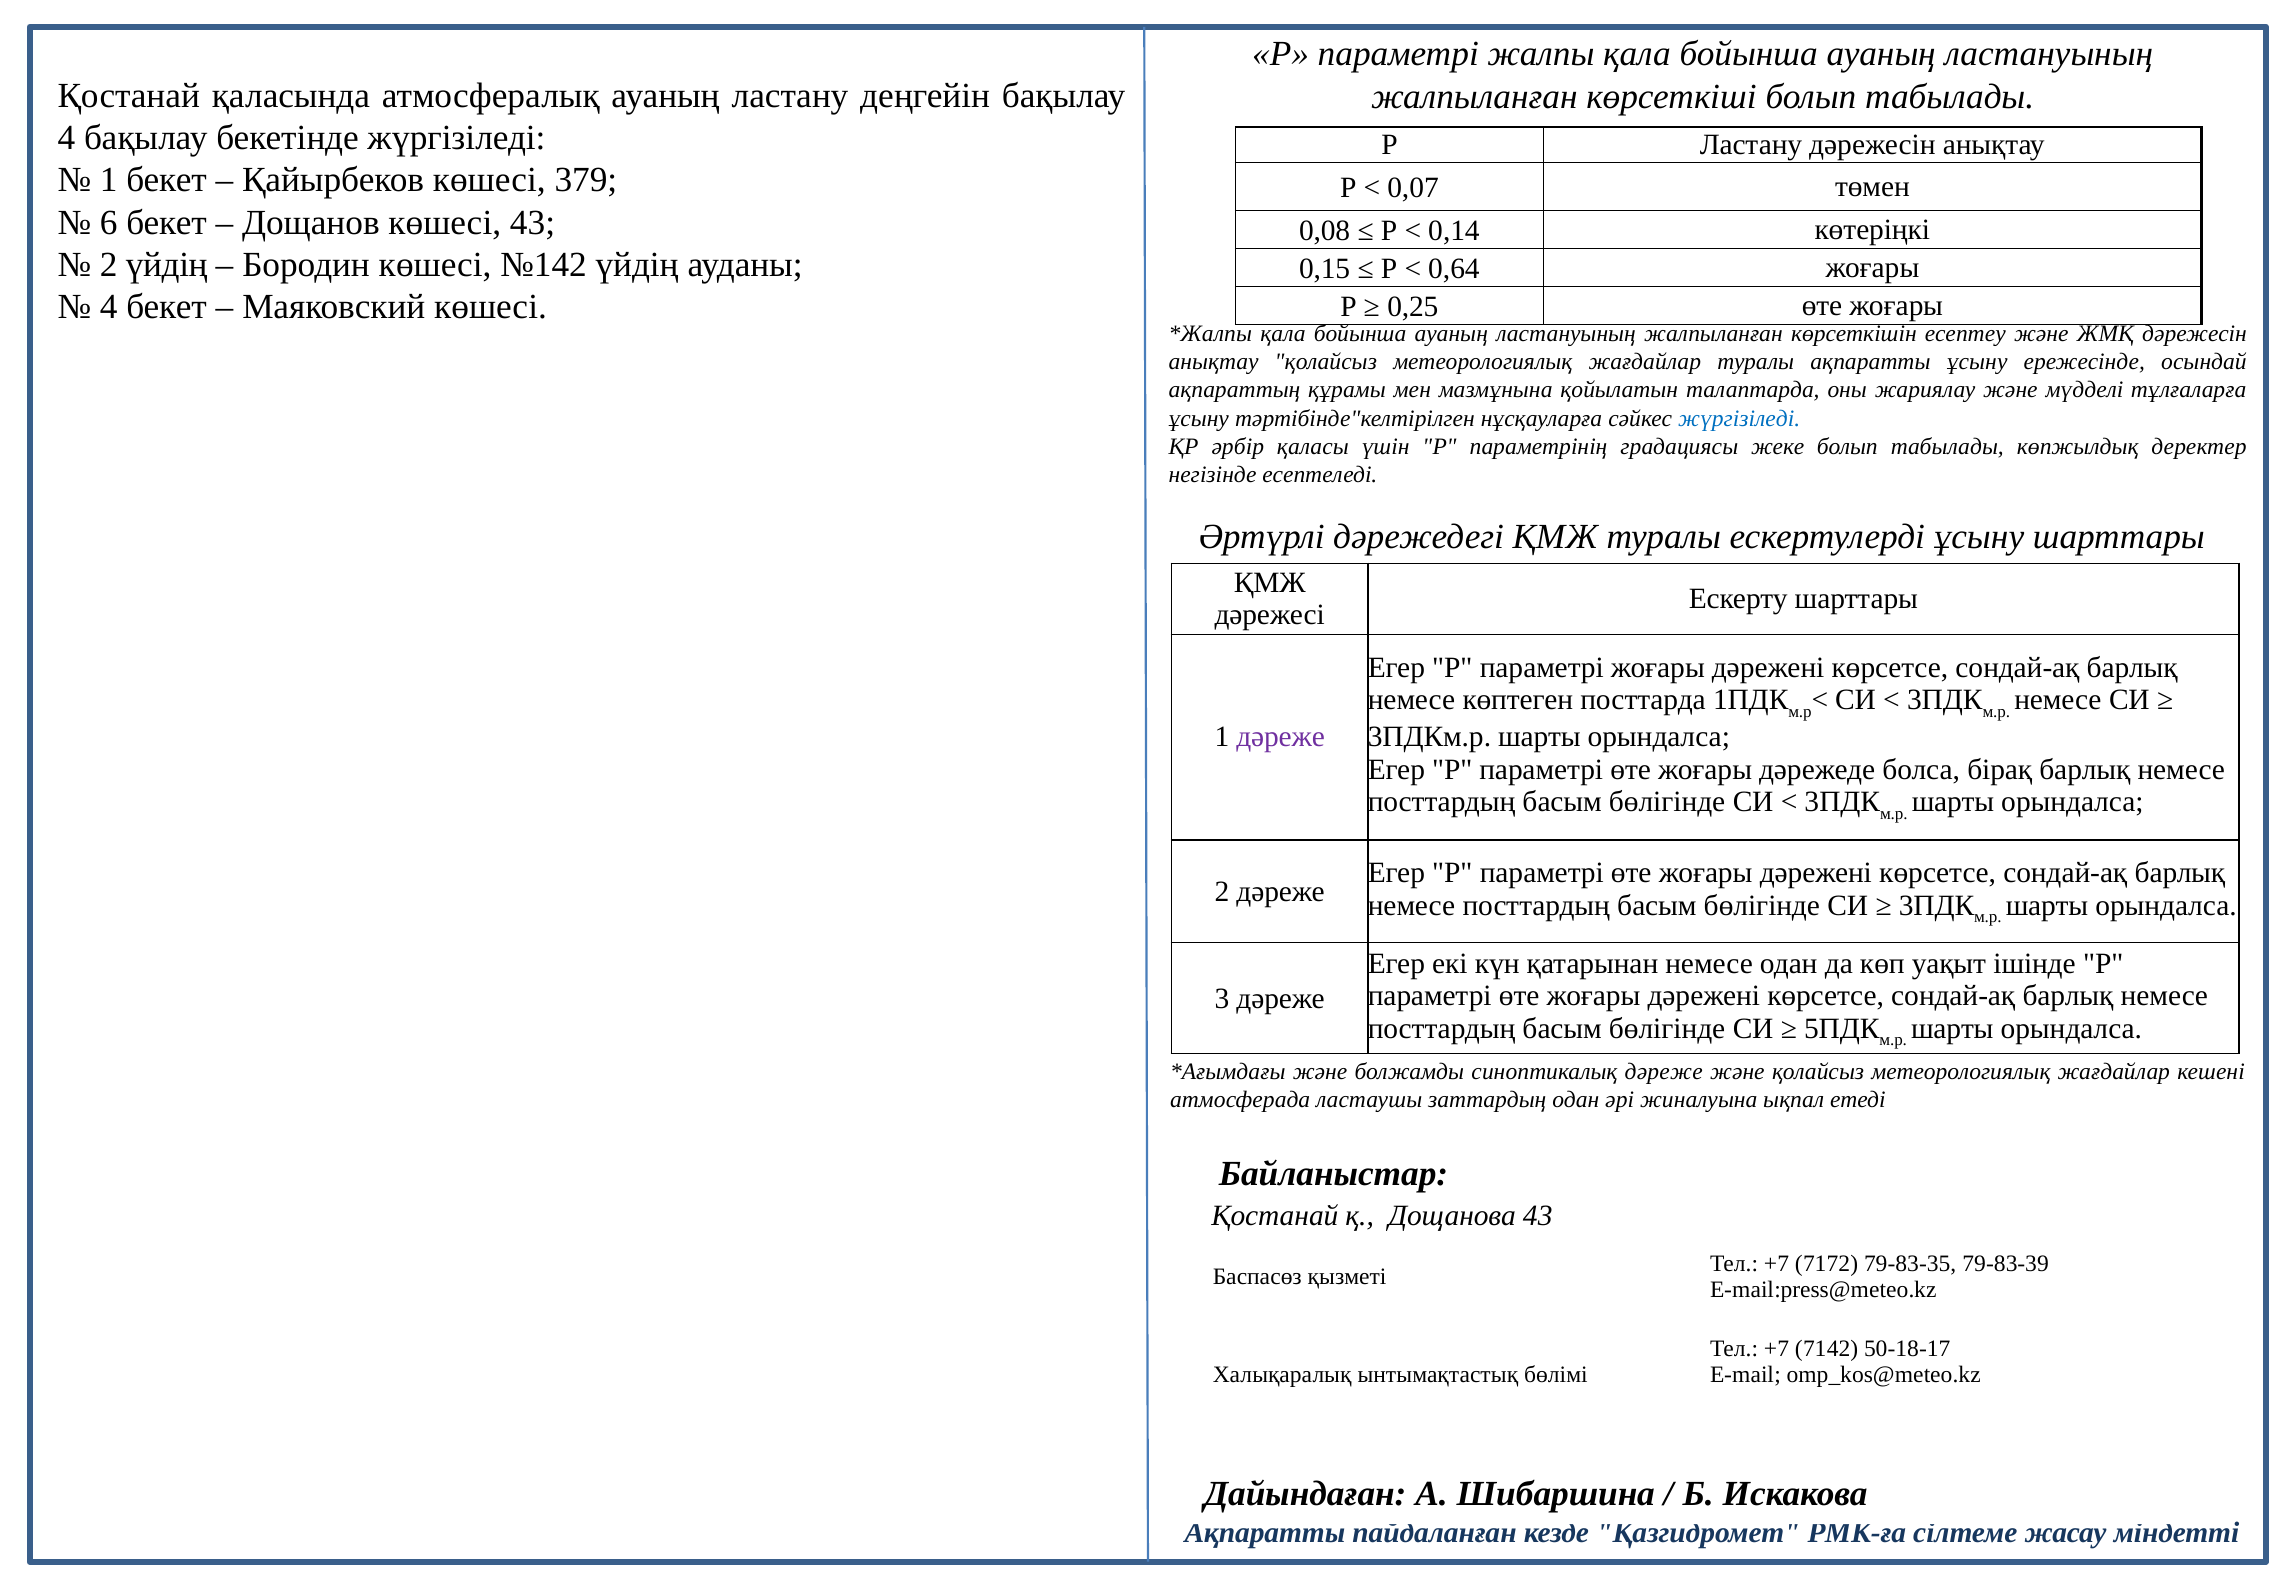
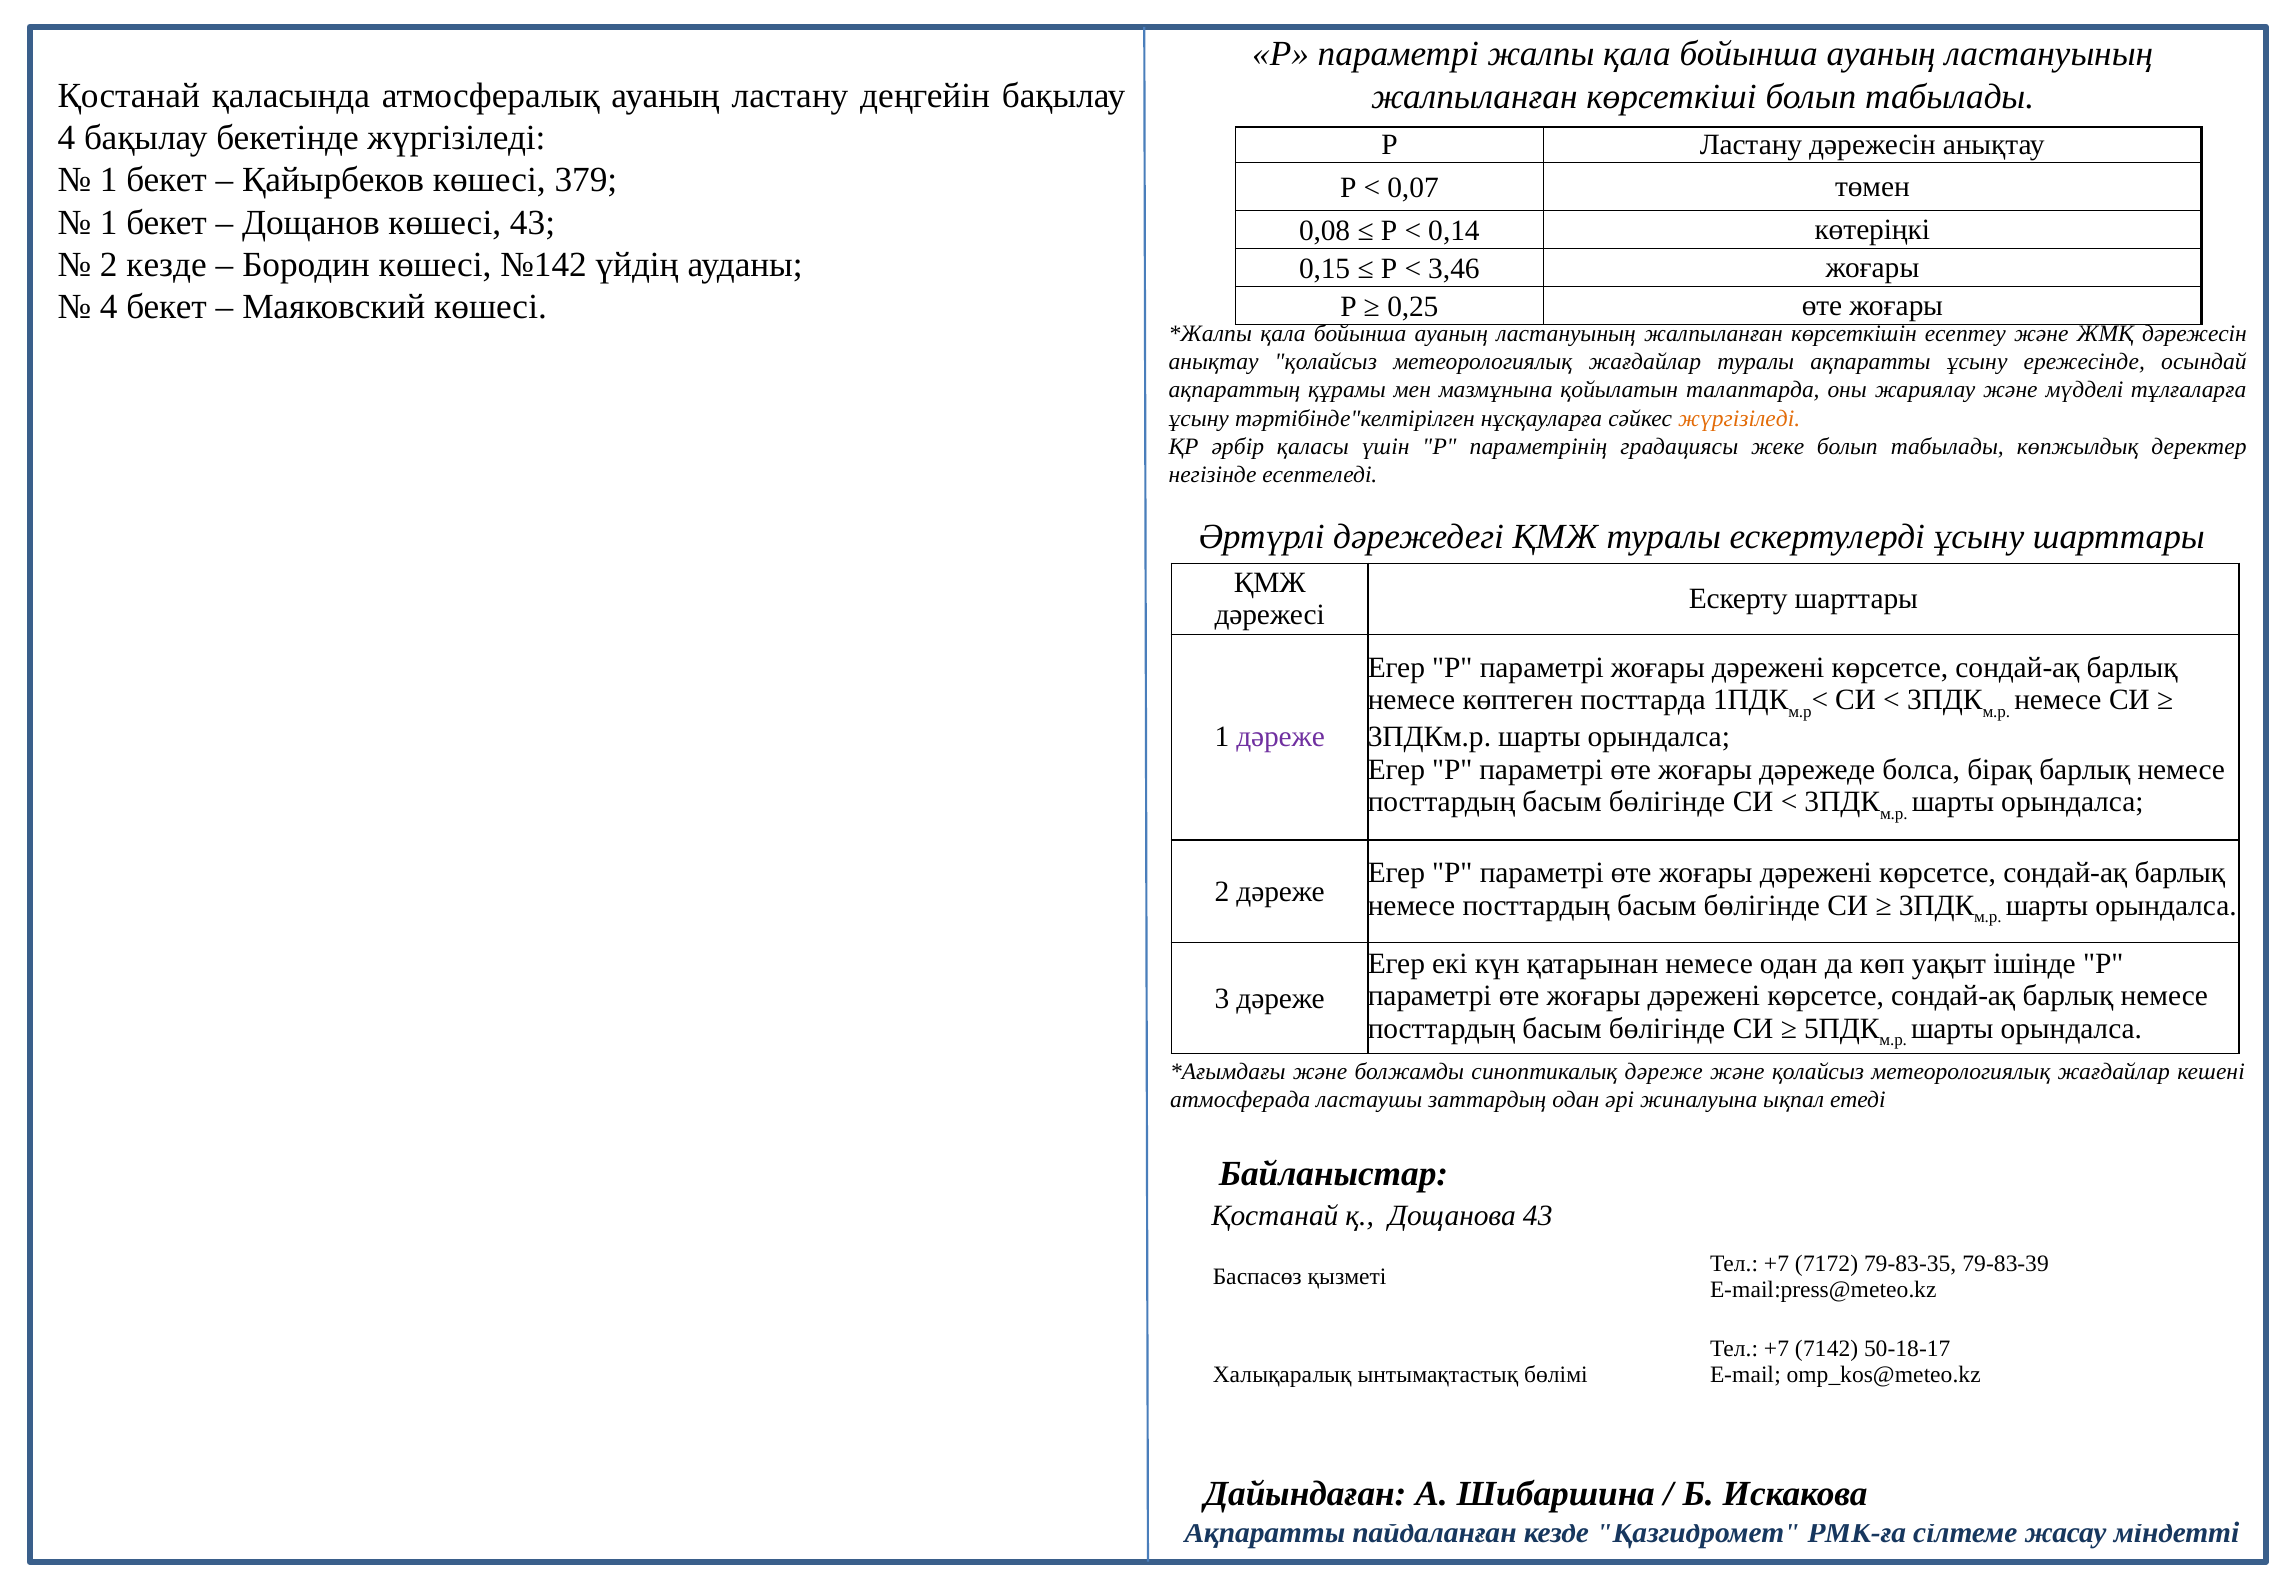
6 at (109, 223): 6 -> 1
2 үйдің: үйдің -> кезде
0,64: 0,64 -> 3,46
жүргізіледі at (1739, 418) colour: blue -> orange
